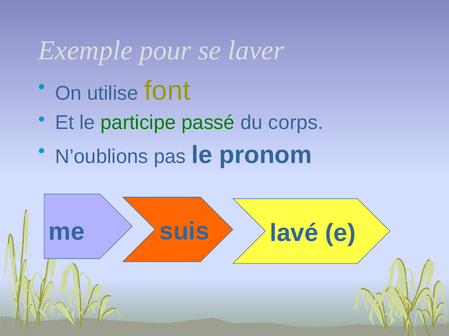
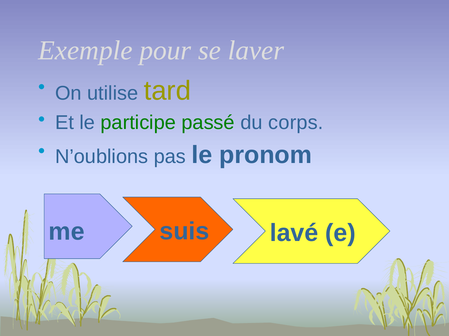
font: font -> tard
